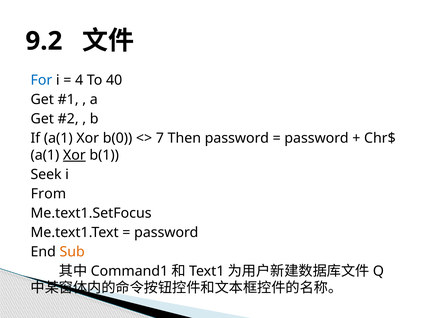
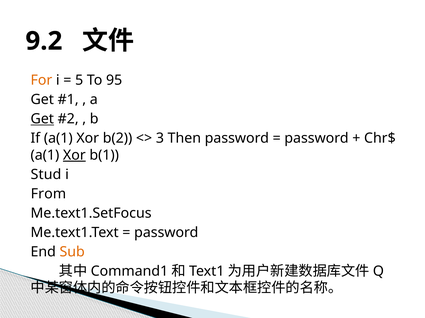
For colour: blue -> orange
4: 4 -> 5
40: 40 -> 95
Get at (42, 119) underline: none -> present
b(0: b(0 -> b(2
7: 7 -> 3
Seek: Seek -> Stud
